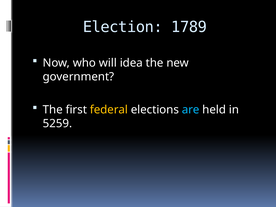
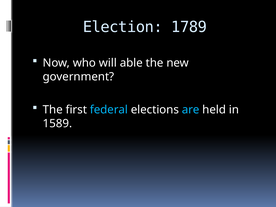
idea: idea -> able
federal colour: yellow -> light blue
5259: 5259 -> 1589
